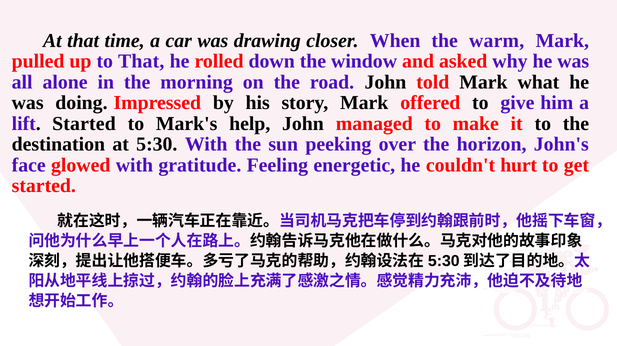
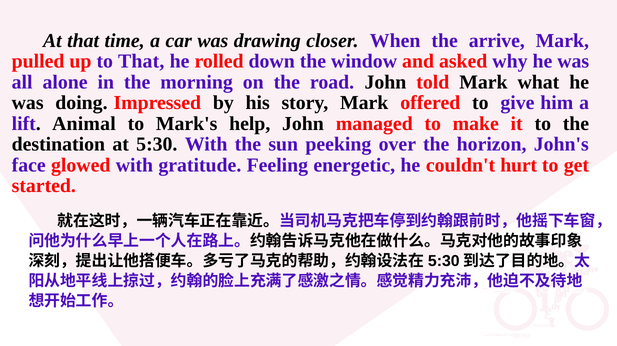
warm: warm -> arrive
lift Started: Started -> Animal
